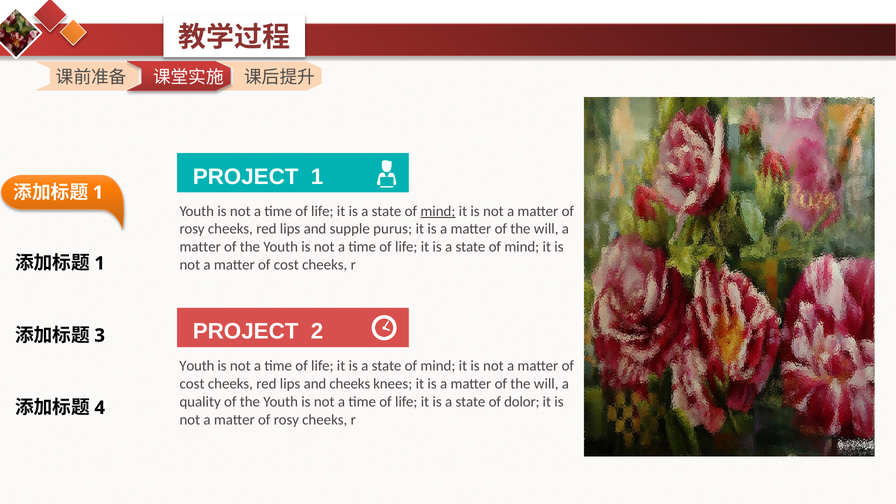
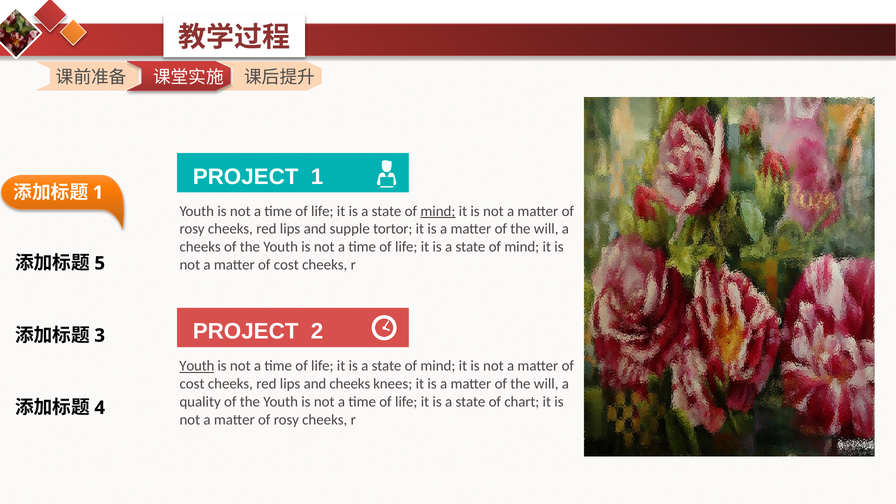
purus: purus -> tortor
matter at (200, 247): matter -> cheeks
1 at (100, 263): 1 -> 5
Youth at (197, 366) underline: none -> present
dolor: dolor -> chart
